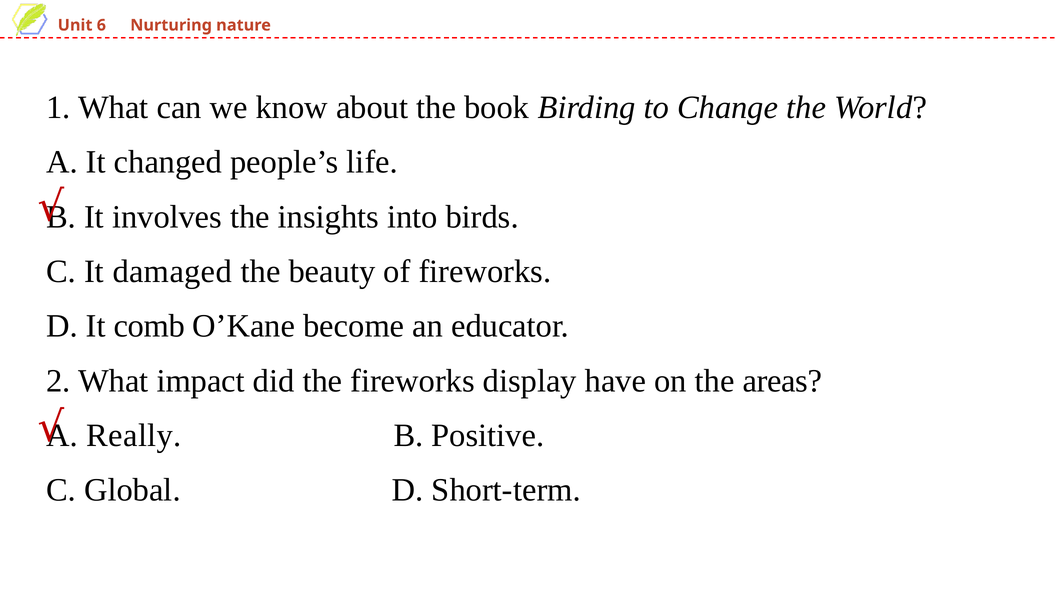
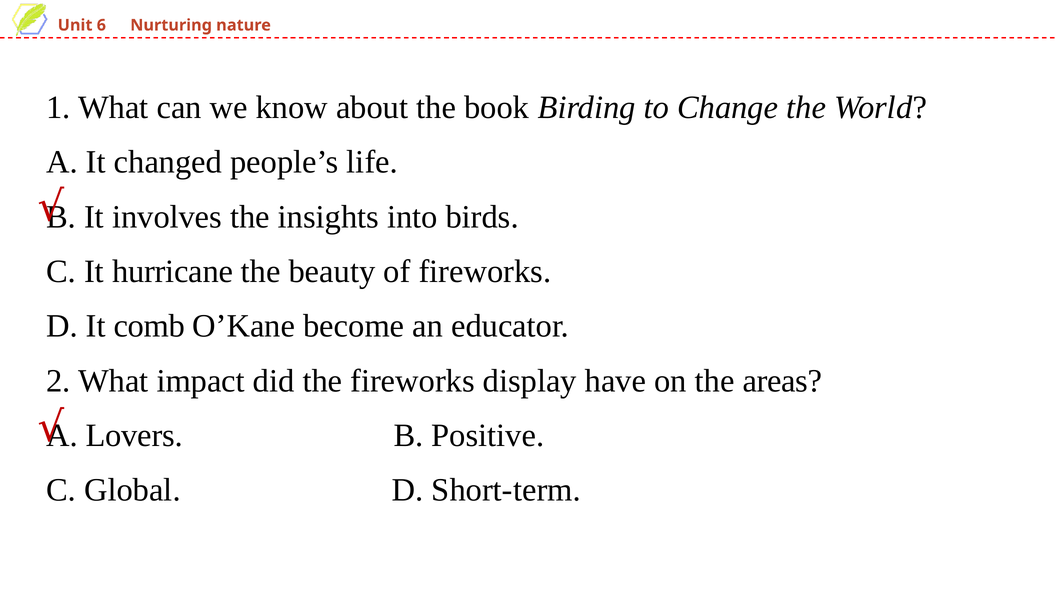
damaged: damaged -> hurricane
Really: Really -> Lovers
